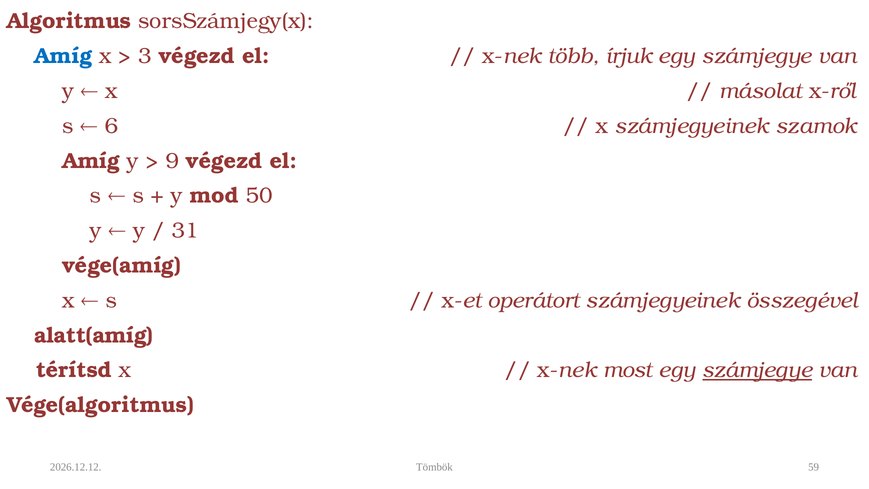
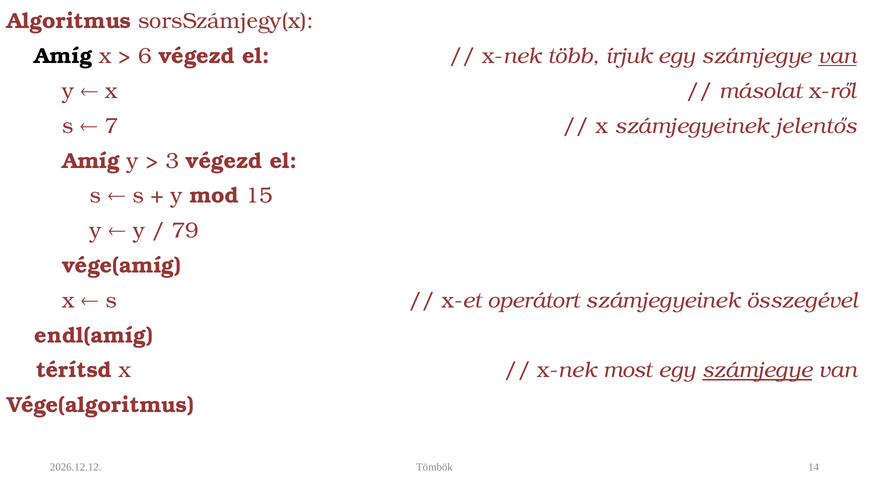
Amíg at (63, 56) colour: blue -> black
3: 3 -> 6
van at (837, 56) underline: none -> present
6: 6 -> 7
szamok: szamok -> jelentős
9: 9 -> 3
50: 50 -> 15
31: 31 -> 79
alatt(amíg: alatt(amíg -> endl(amíg
59: 59 -> 14
